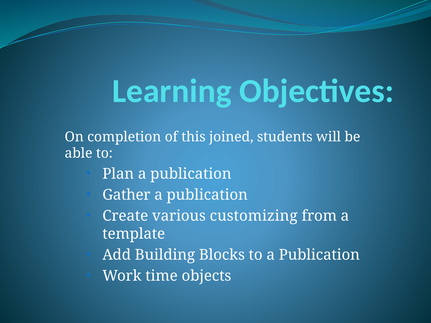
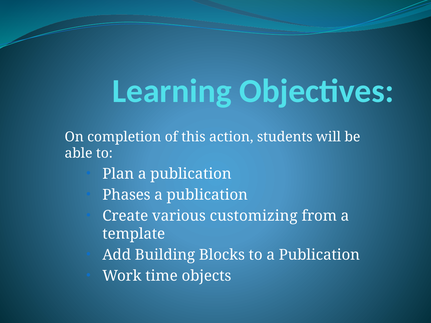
joined: joined -> action
Gather: Gather -> Phases
